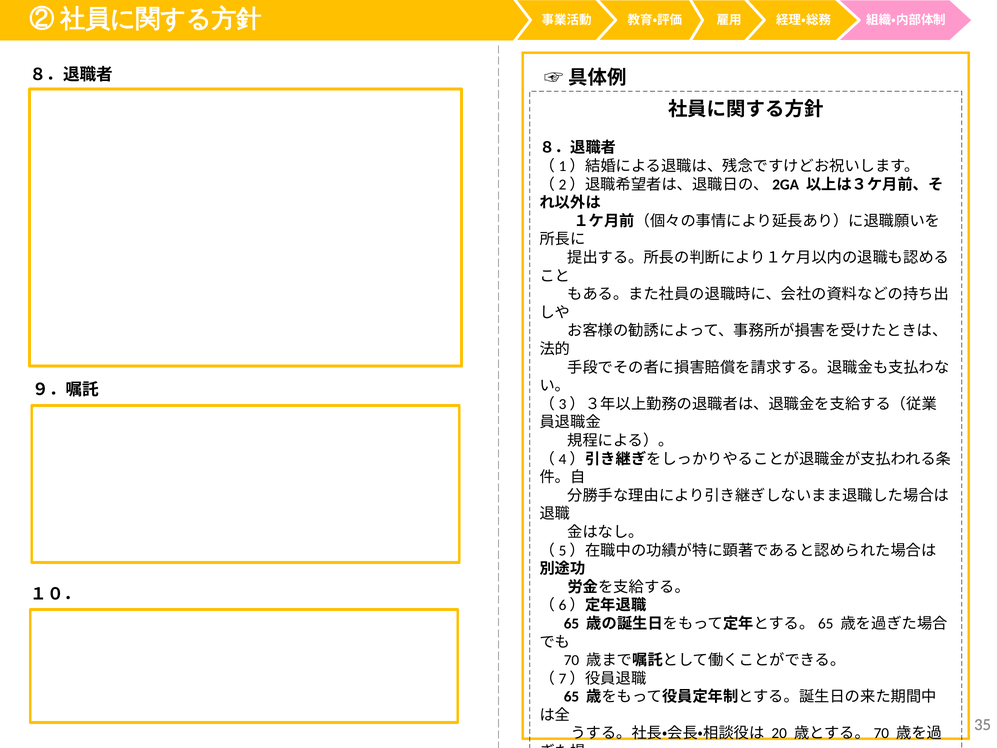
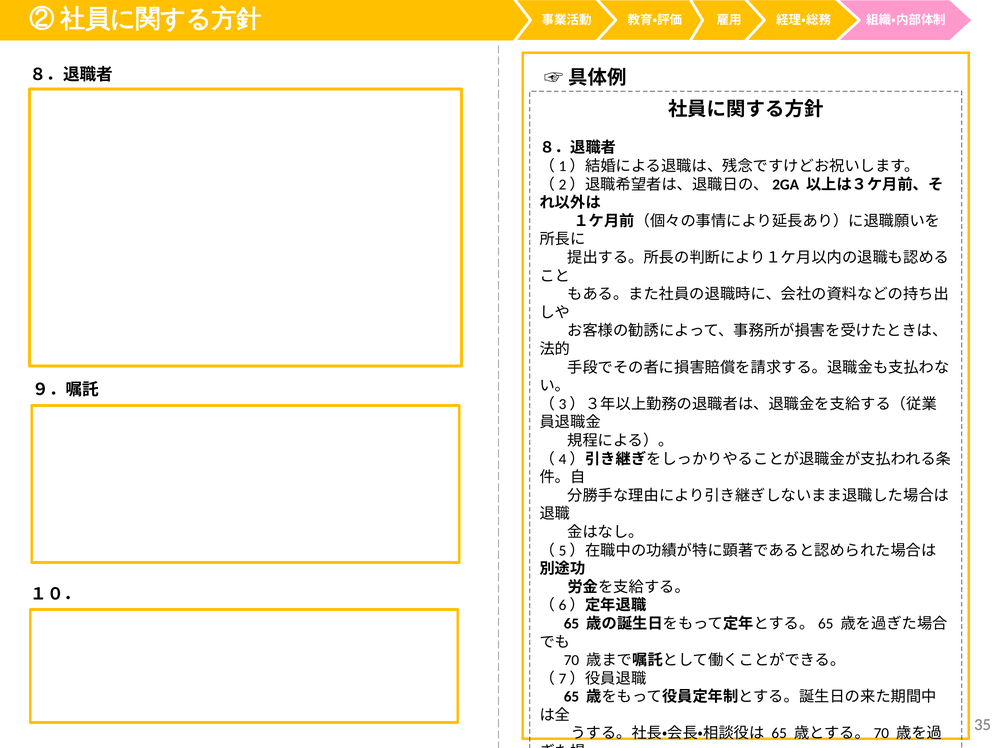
20 at (779, 733): 20 -> 65
